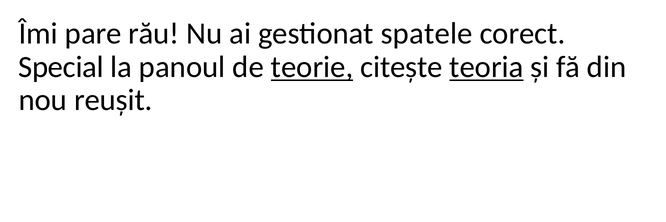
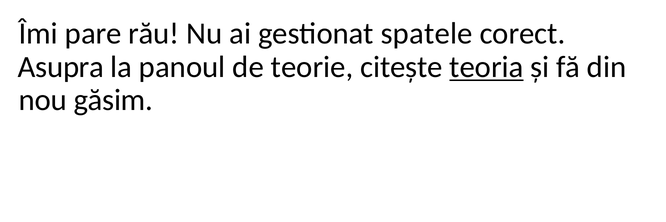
Special: Special -> Asupra
teorie underline: present -> none
reușit: reușit -> găsim
